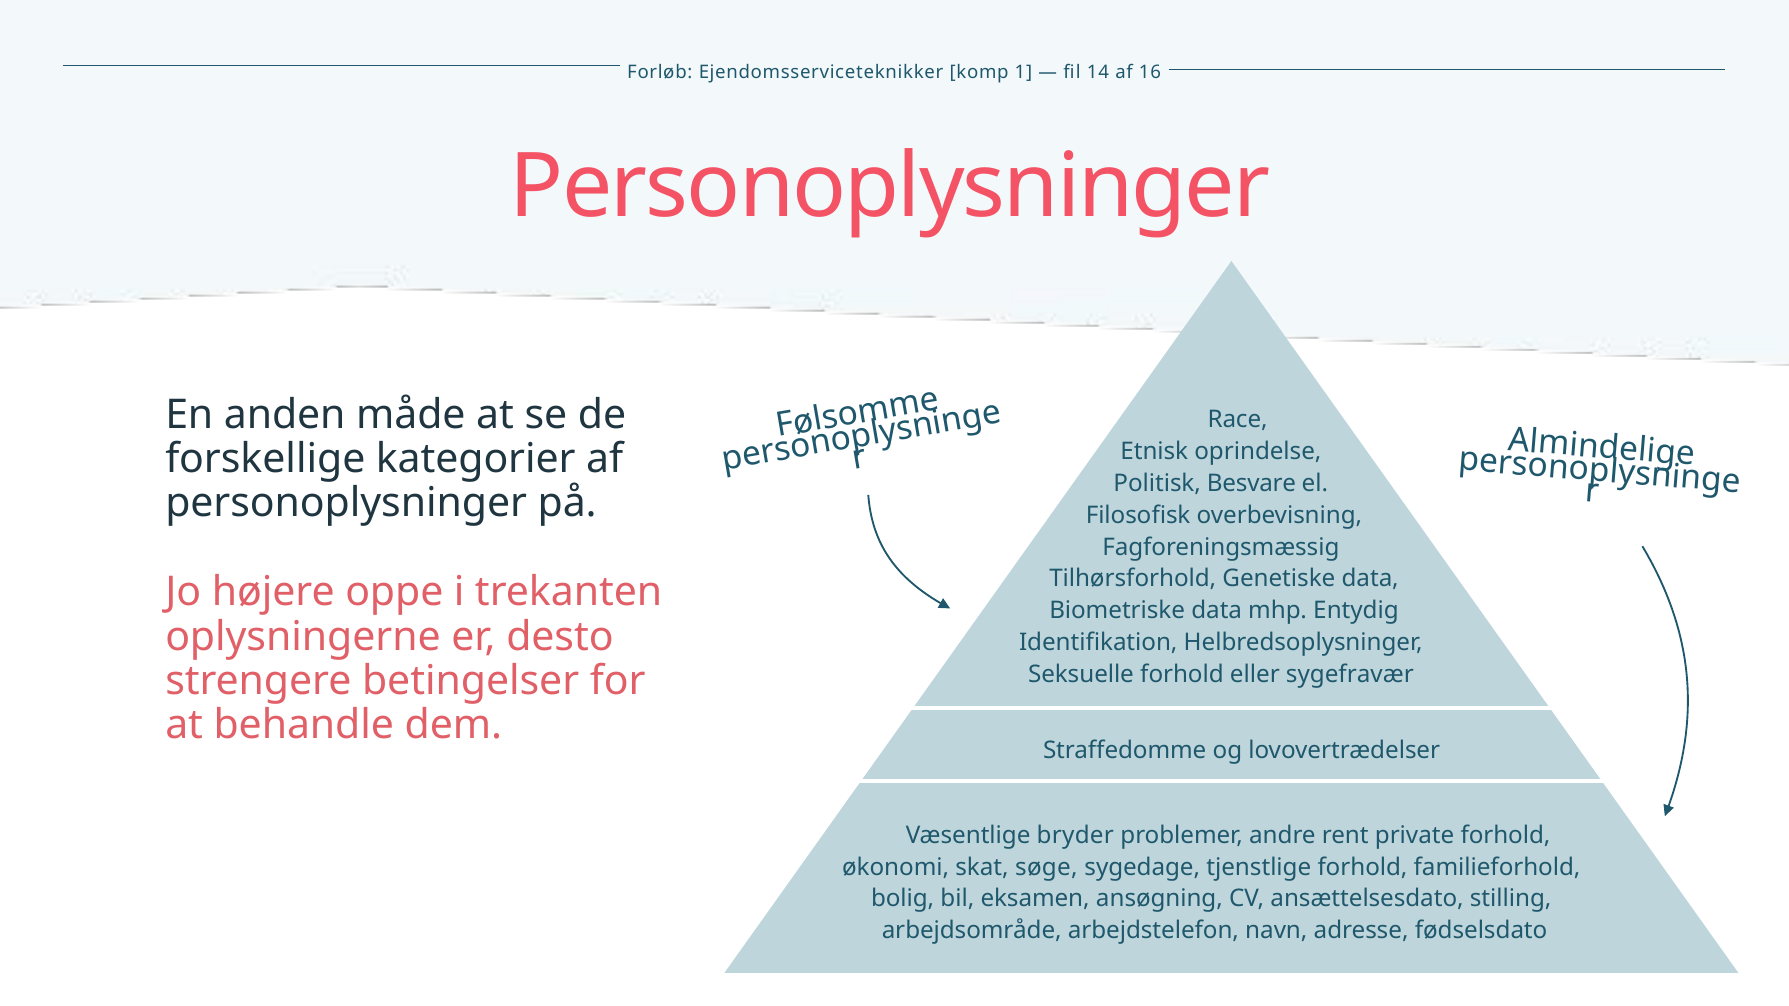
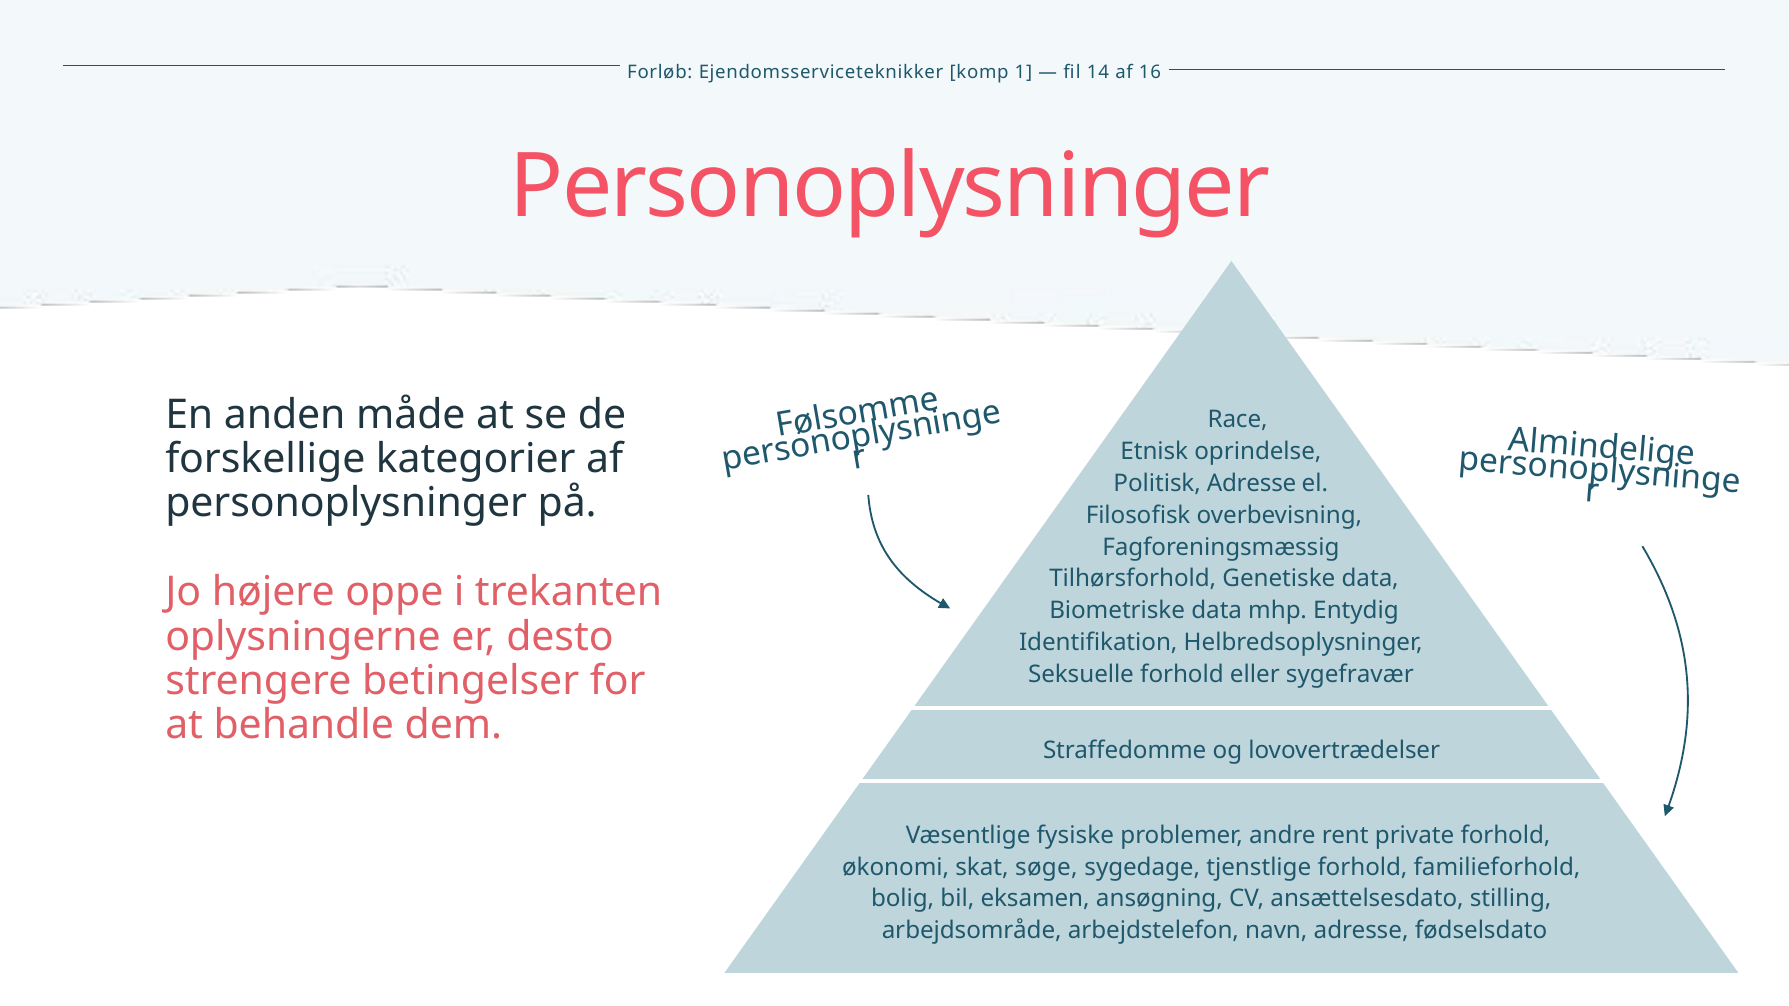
Politisk Besvare: Besvare -> Adresse
bryder: bryder -> fysiske
